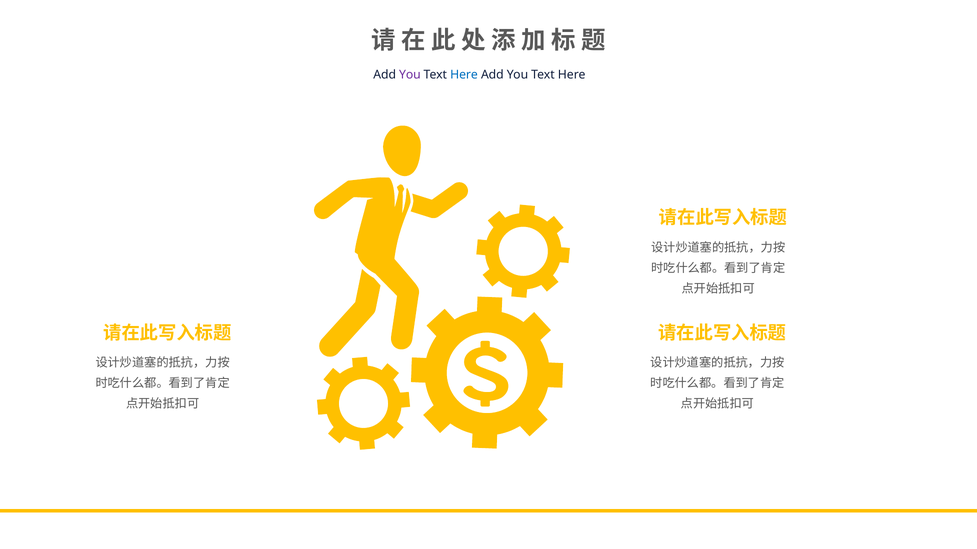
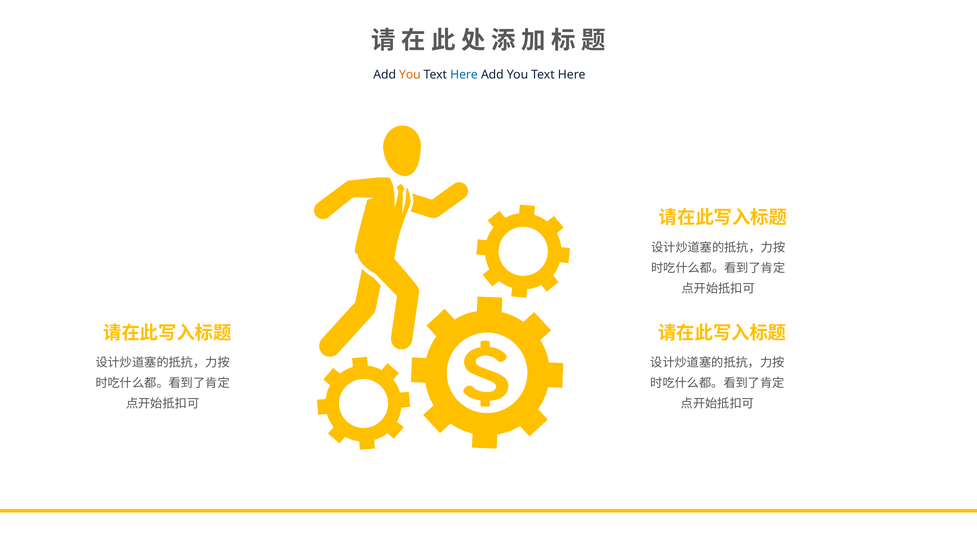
You at (410, 75) colour: purple -> orange
